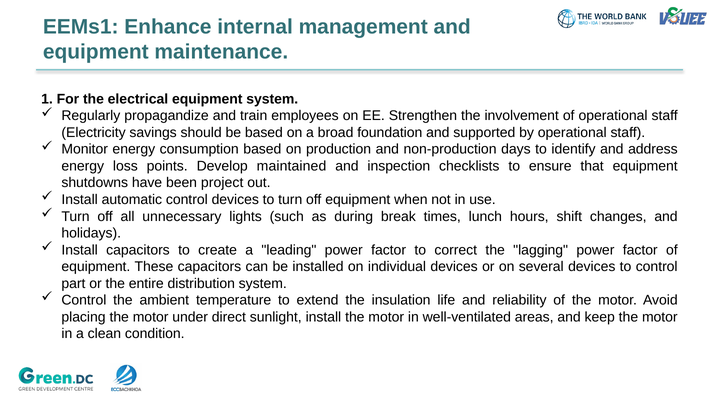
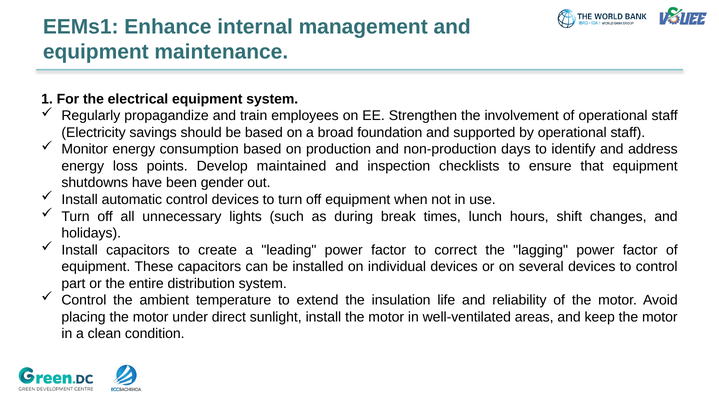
project: project -> gender
